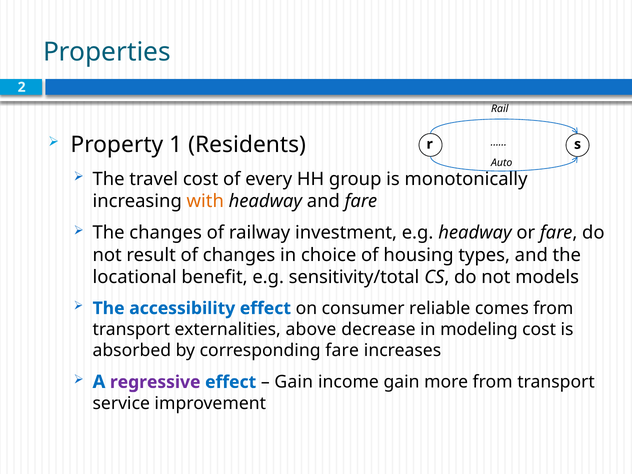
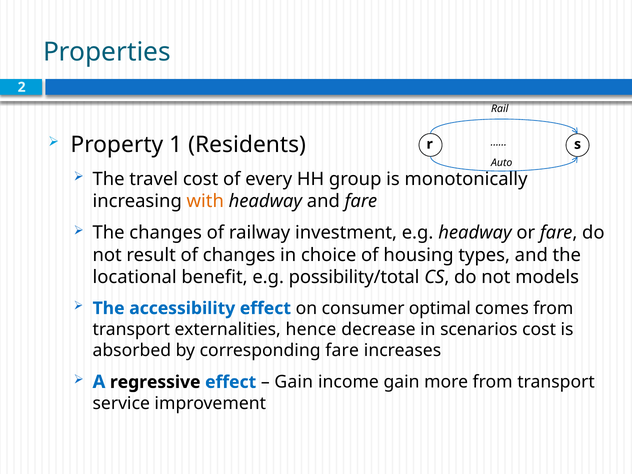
sensitivity/total: sensitivity/total -> possibility/total
reliable: reliable -> optimal
above: above -> hence
modeling: modeling -> scenarios
regressive colour: purple -> black
